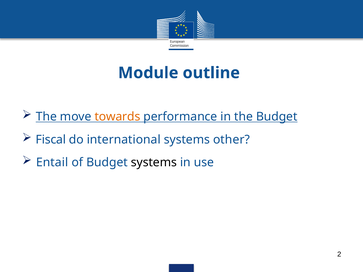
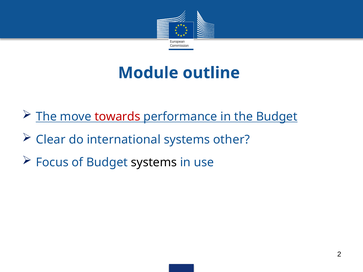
towards colour: orange -> red
Fiscal: Fiscal -> Clear
Entail: Entail -> Focus
